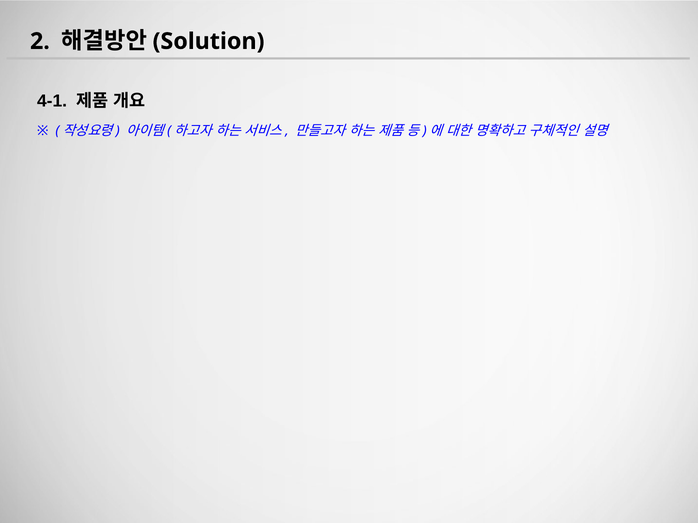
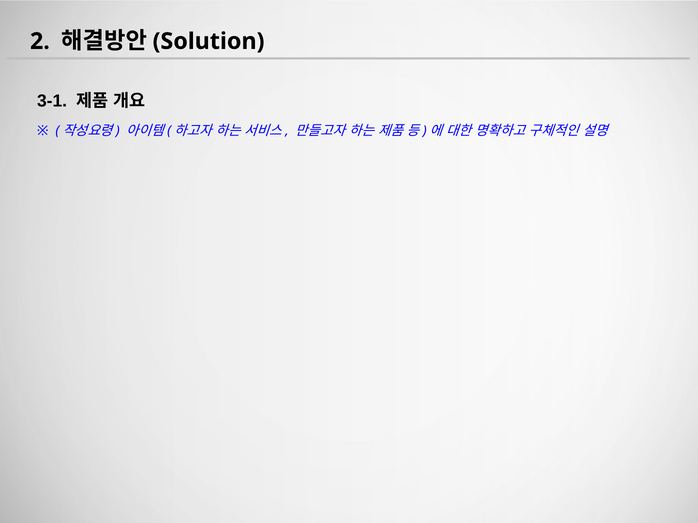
4-1: 4-1 -> 3-1
